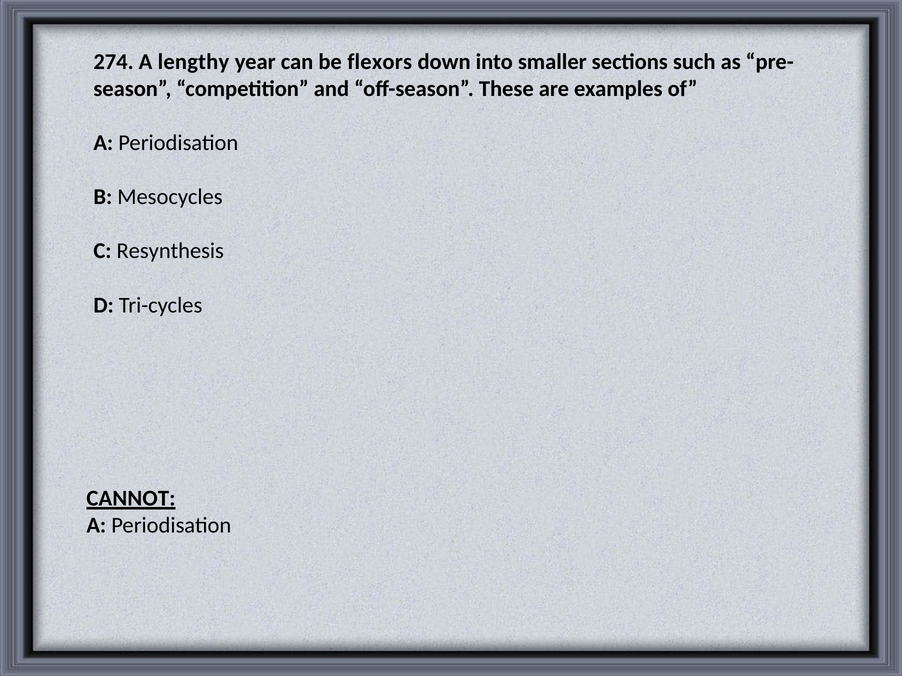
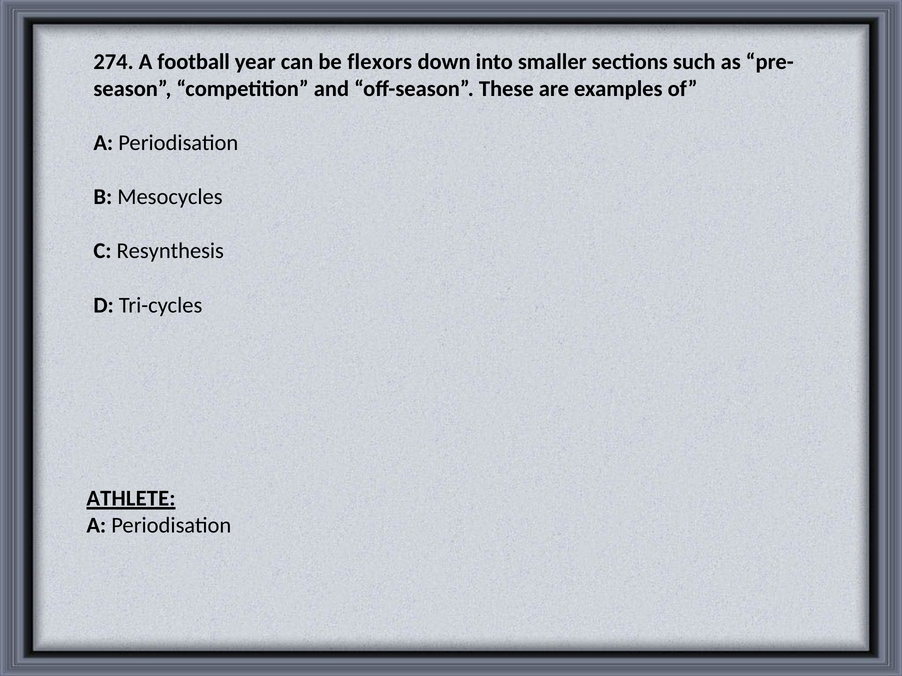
lengthy: lengthy -> football
CANNOT: CANNOT -> ATHLETE
